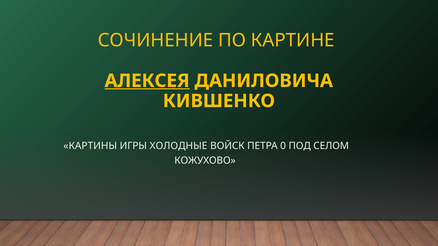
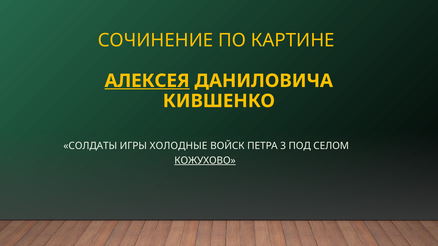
КАРТИНЫ: КАРТИНЫ -> СОЛДАТЫ
0: 0 -> 3
КОЖУХОВО underline: none -> present
